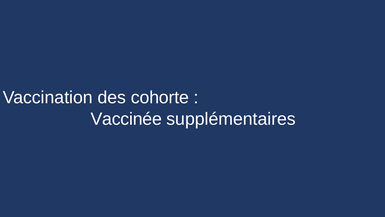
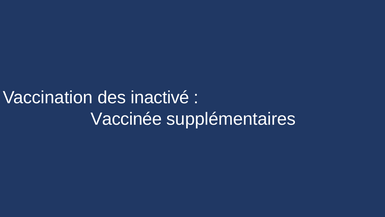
cohorte: cohorte -> inactivé
